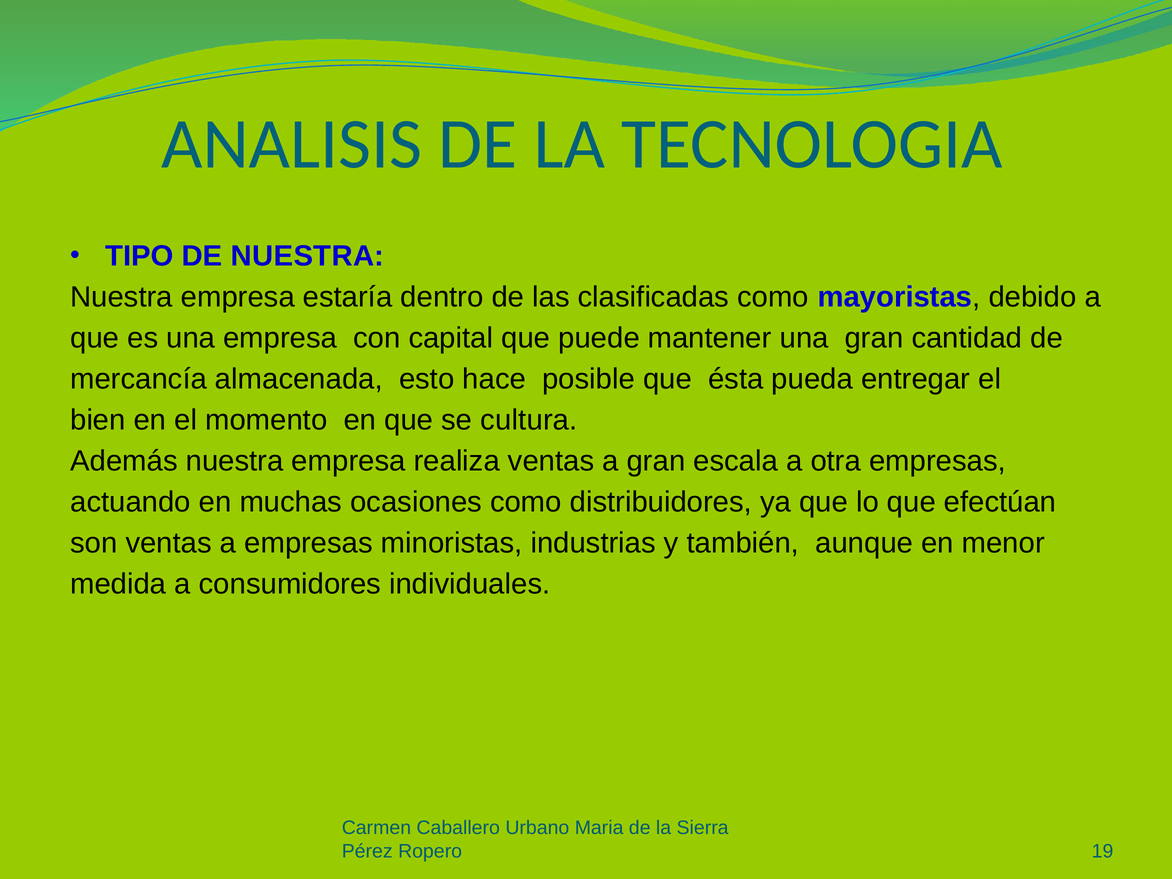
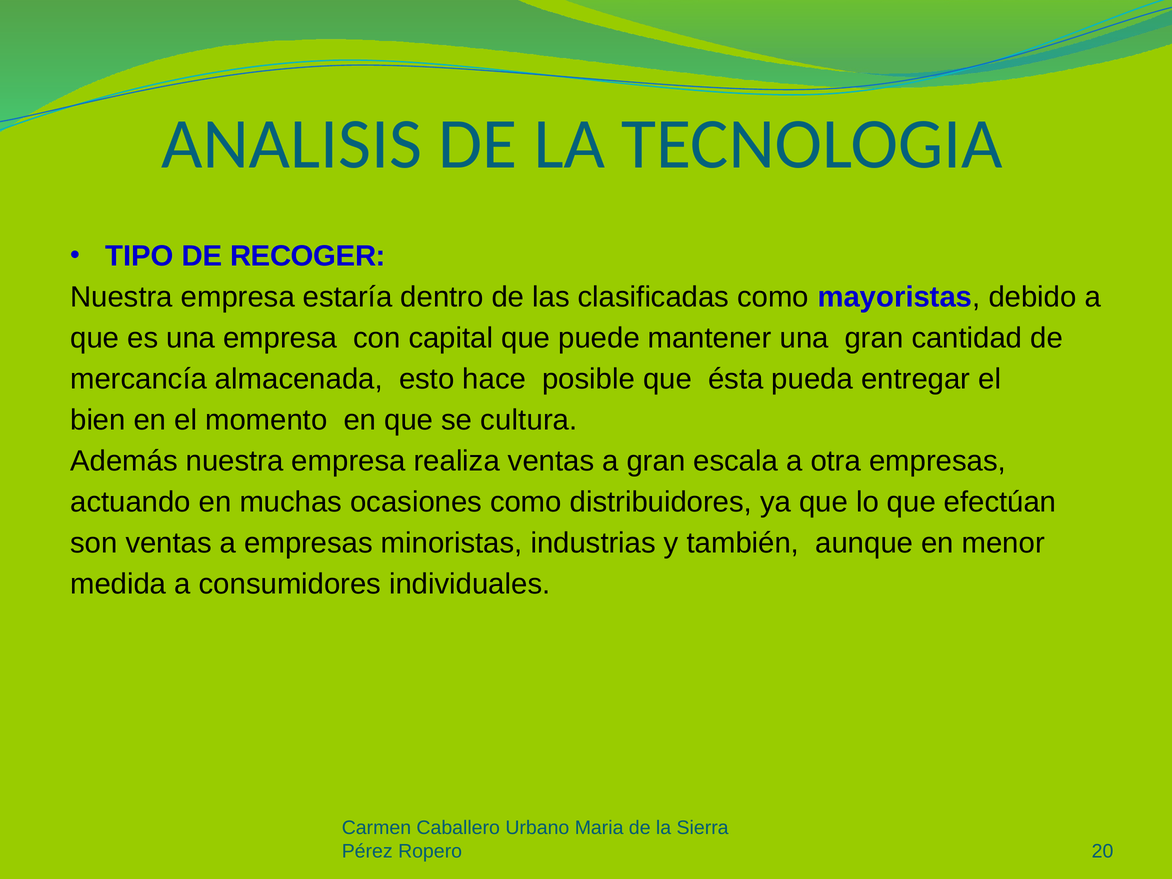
DE NUESTRA: NUESTRA -> RECOGER
19: 19 -> 20
